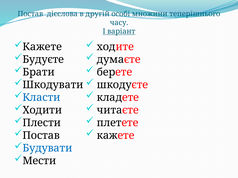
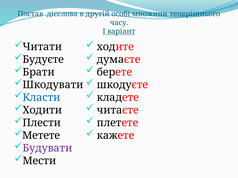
Кажете at (42, 47): Кажете -> Читати
Постав at (41, 136): Постав -> Метете
Будувати colour: blue -> purple
